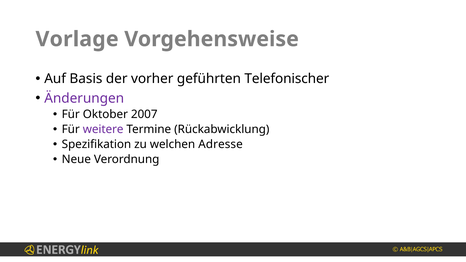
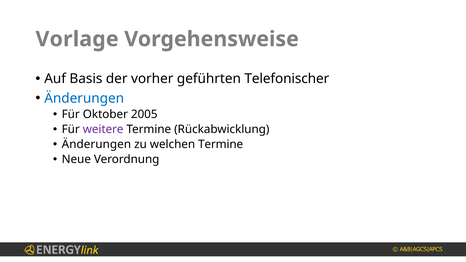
Änderungen at (84, 98) colour: purple -> blue
2007: 2007 -> 2005
Spezifikation at (96, 144): Spezifikation -> Änderungen
welchen Adresse: Adresse -> Termine
